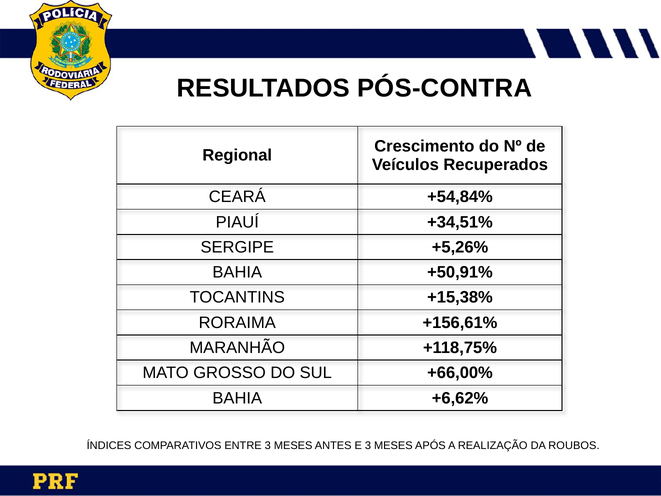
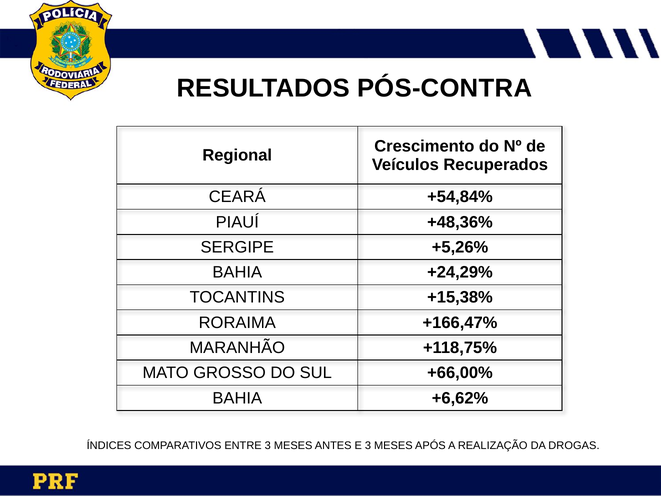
+34,51%: +34,51% -> +48,36%
+50,91%: +50,91% -> +24,29%
+156,61%: +156,61% -> +166,47%
ROUBOS: ROUBOS -> DROGAS
